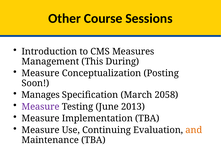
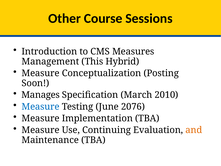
During: During -> Hybrid
2058: 2058 -> 2010
Measure at (41, 106) colour: purple -> blue
2013: 2013 -> 2076
